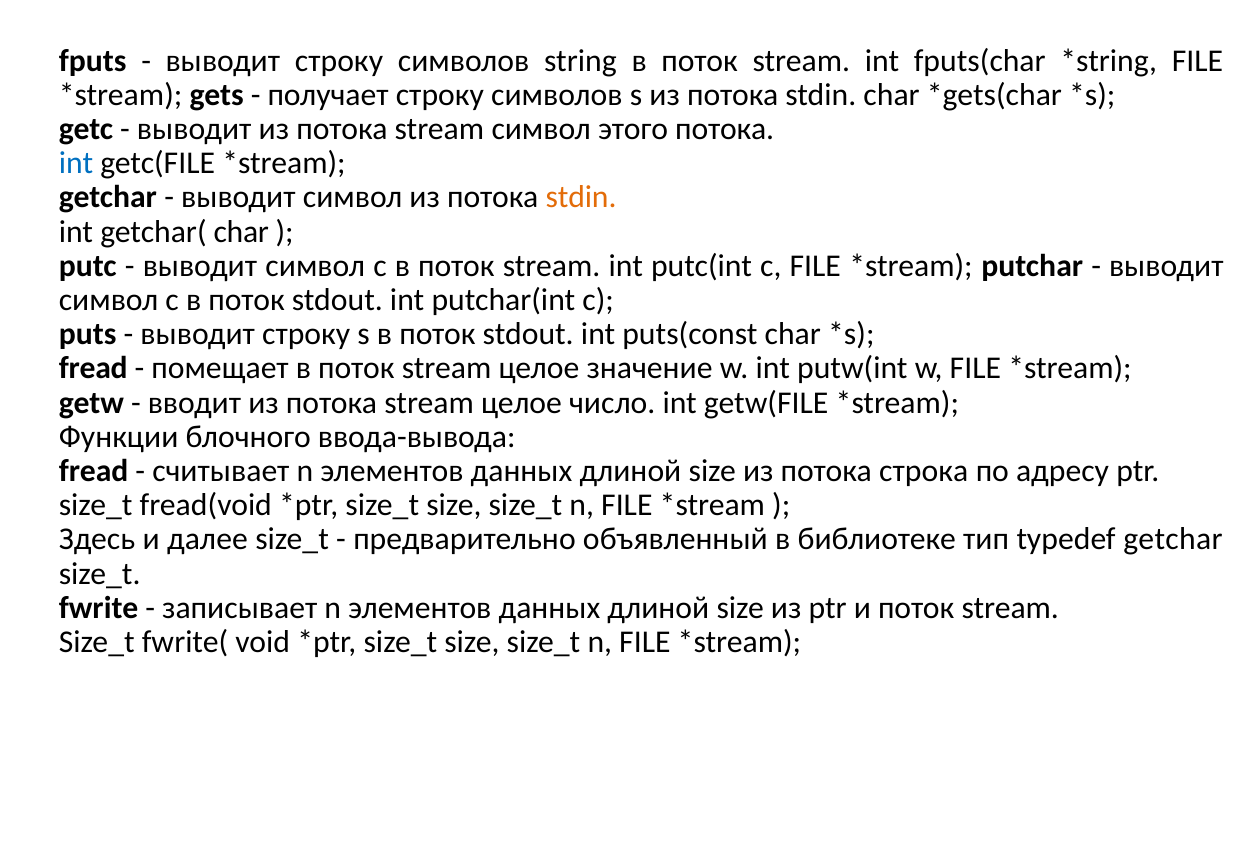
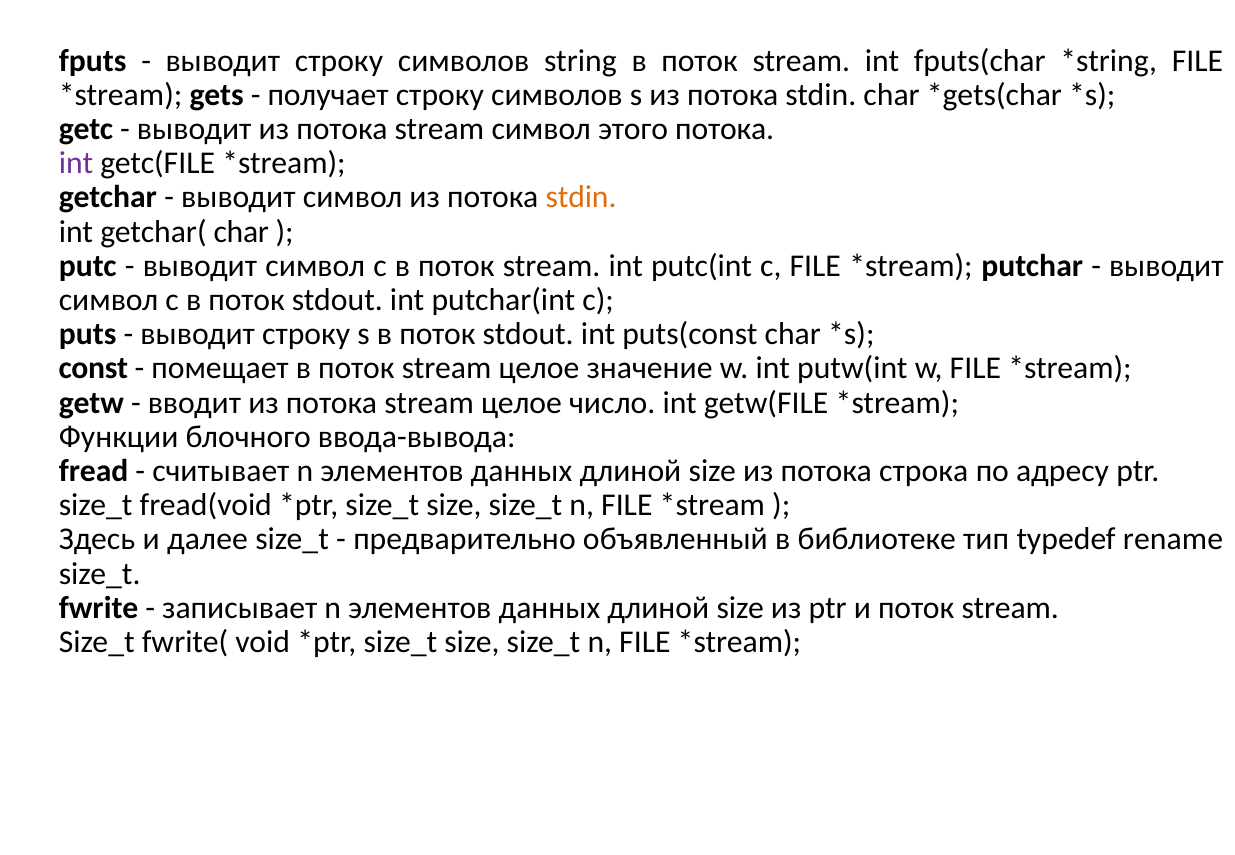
int at (76, 163) colour: blue -> purple
fread at (93, 368): fread -> const
typedef getchar: getchar -> rename
